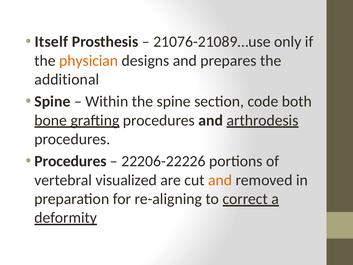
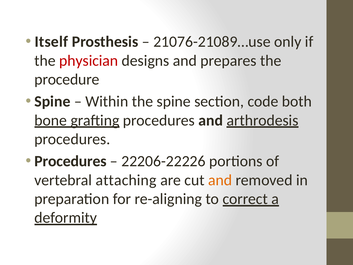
physician colour: orange -> red
additional: additional -> procedure
visualized: visualized -> attaching
